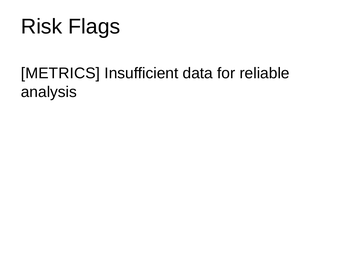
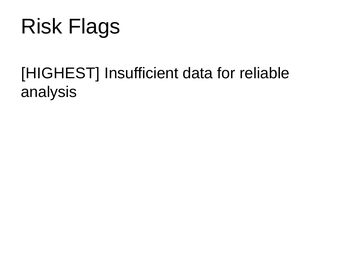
METRICS: METRICS -> HIGHEST
